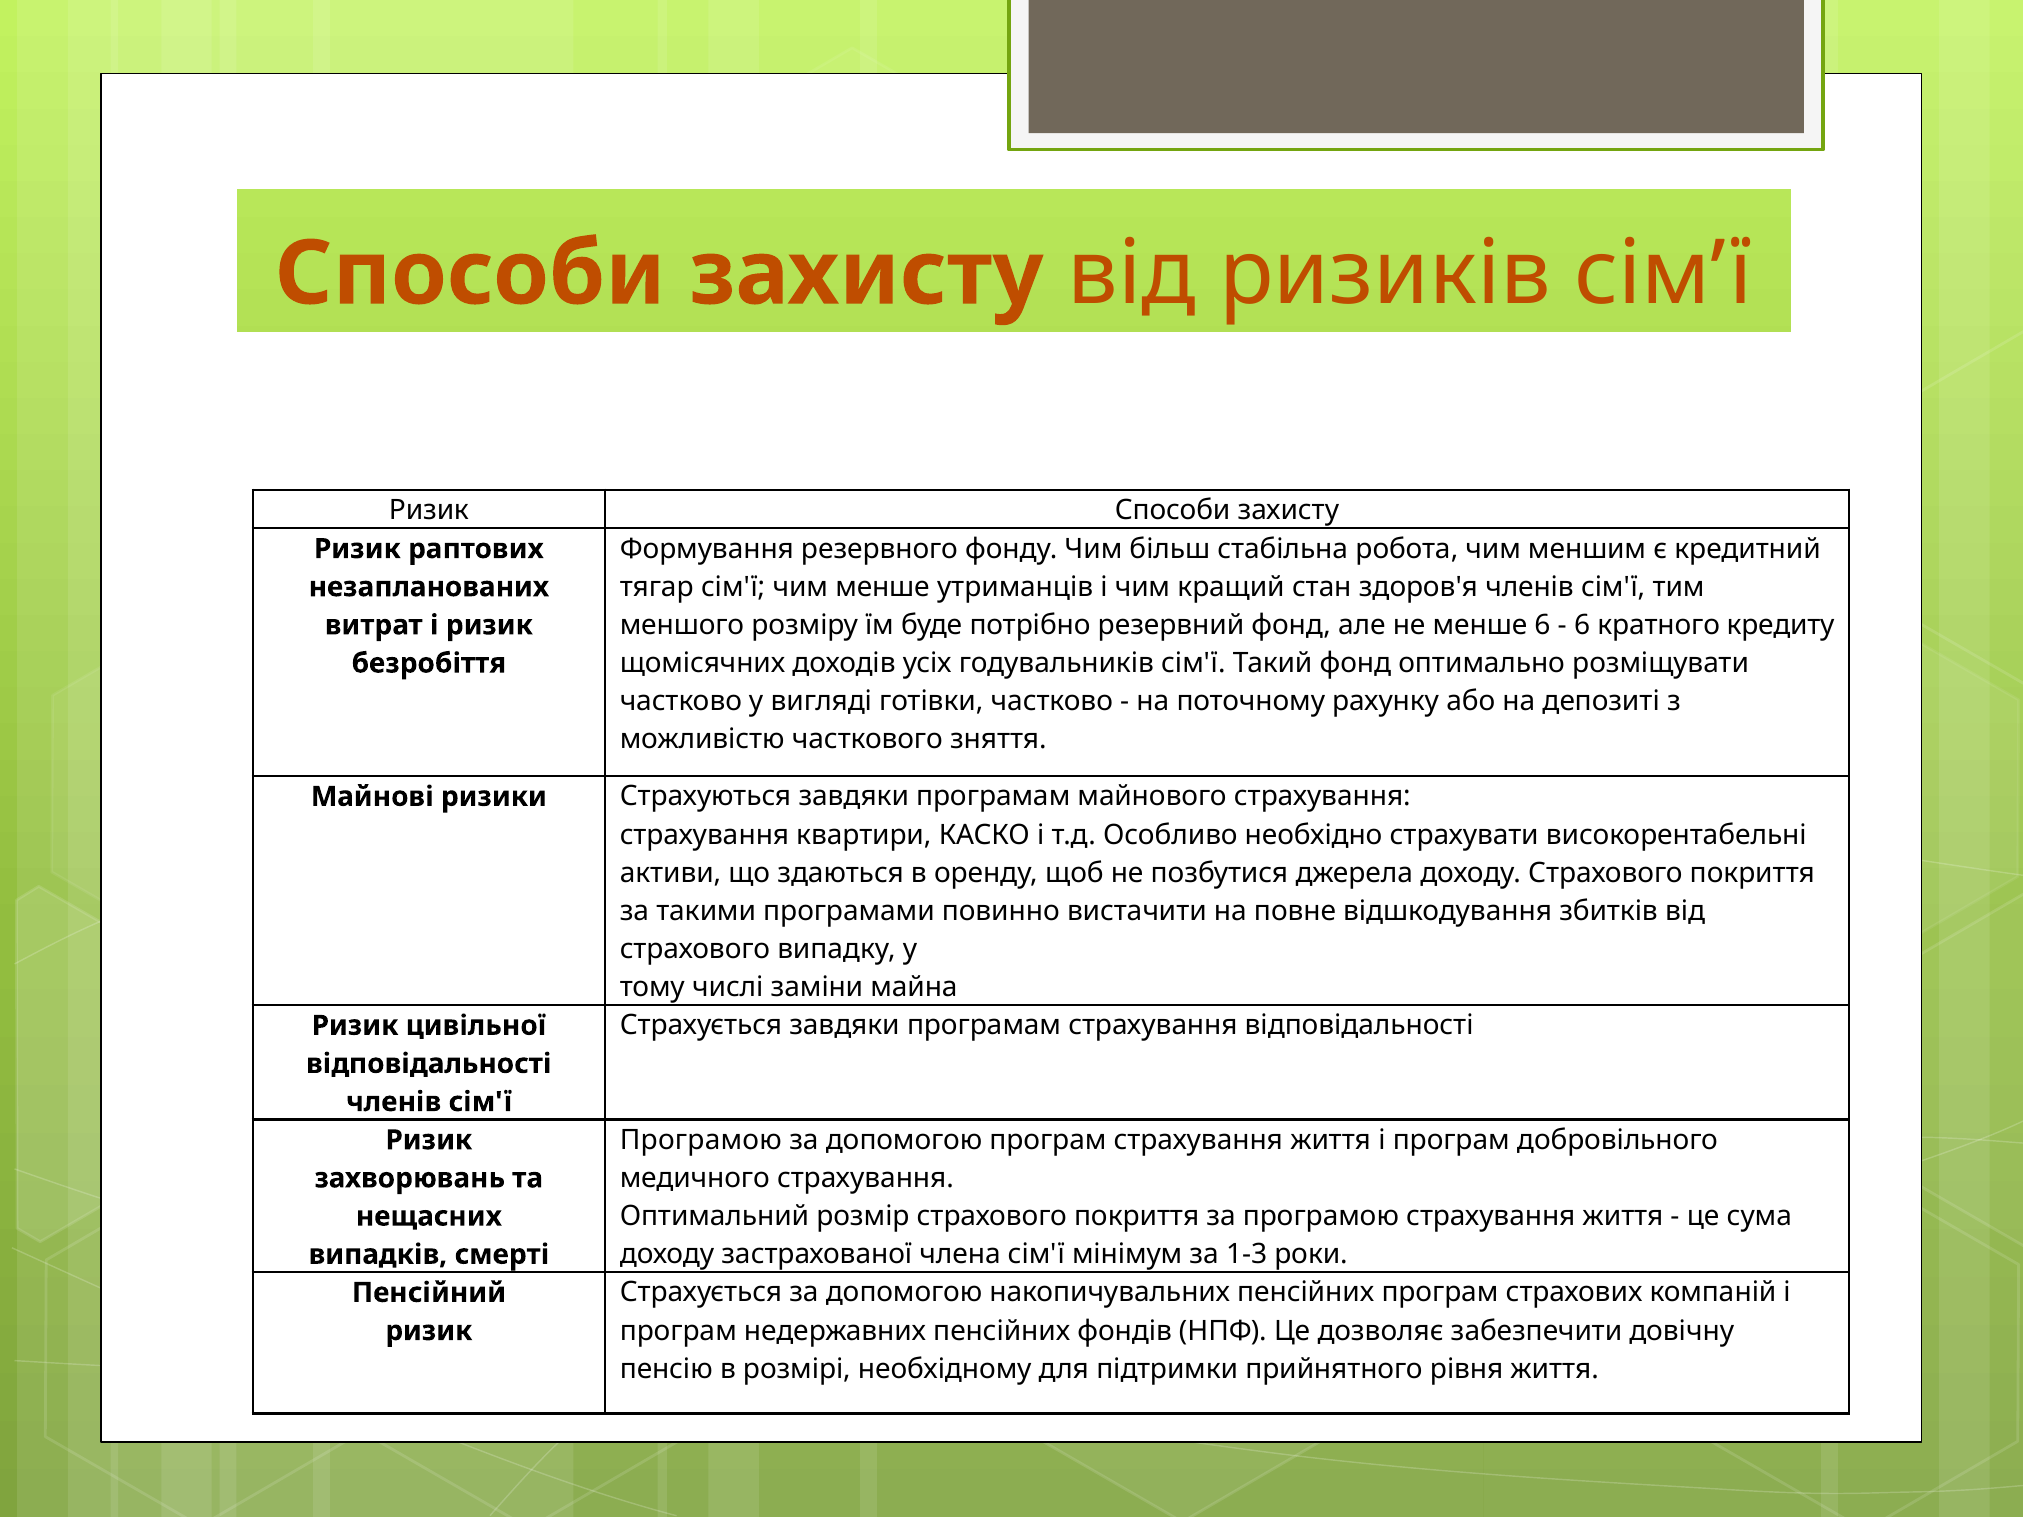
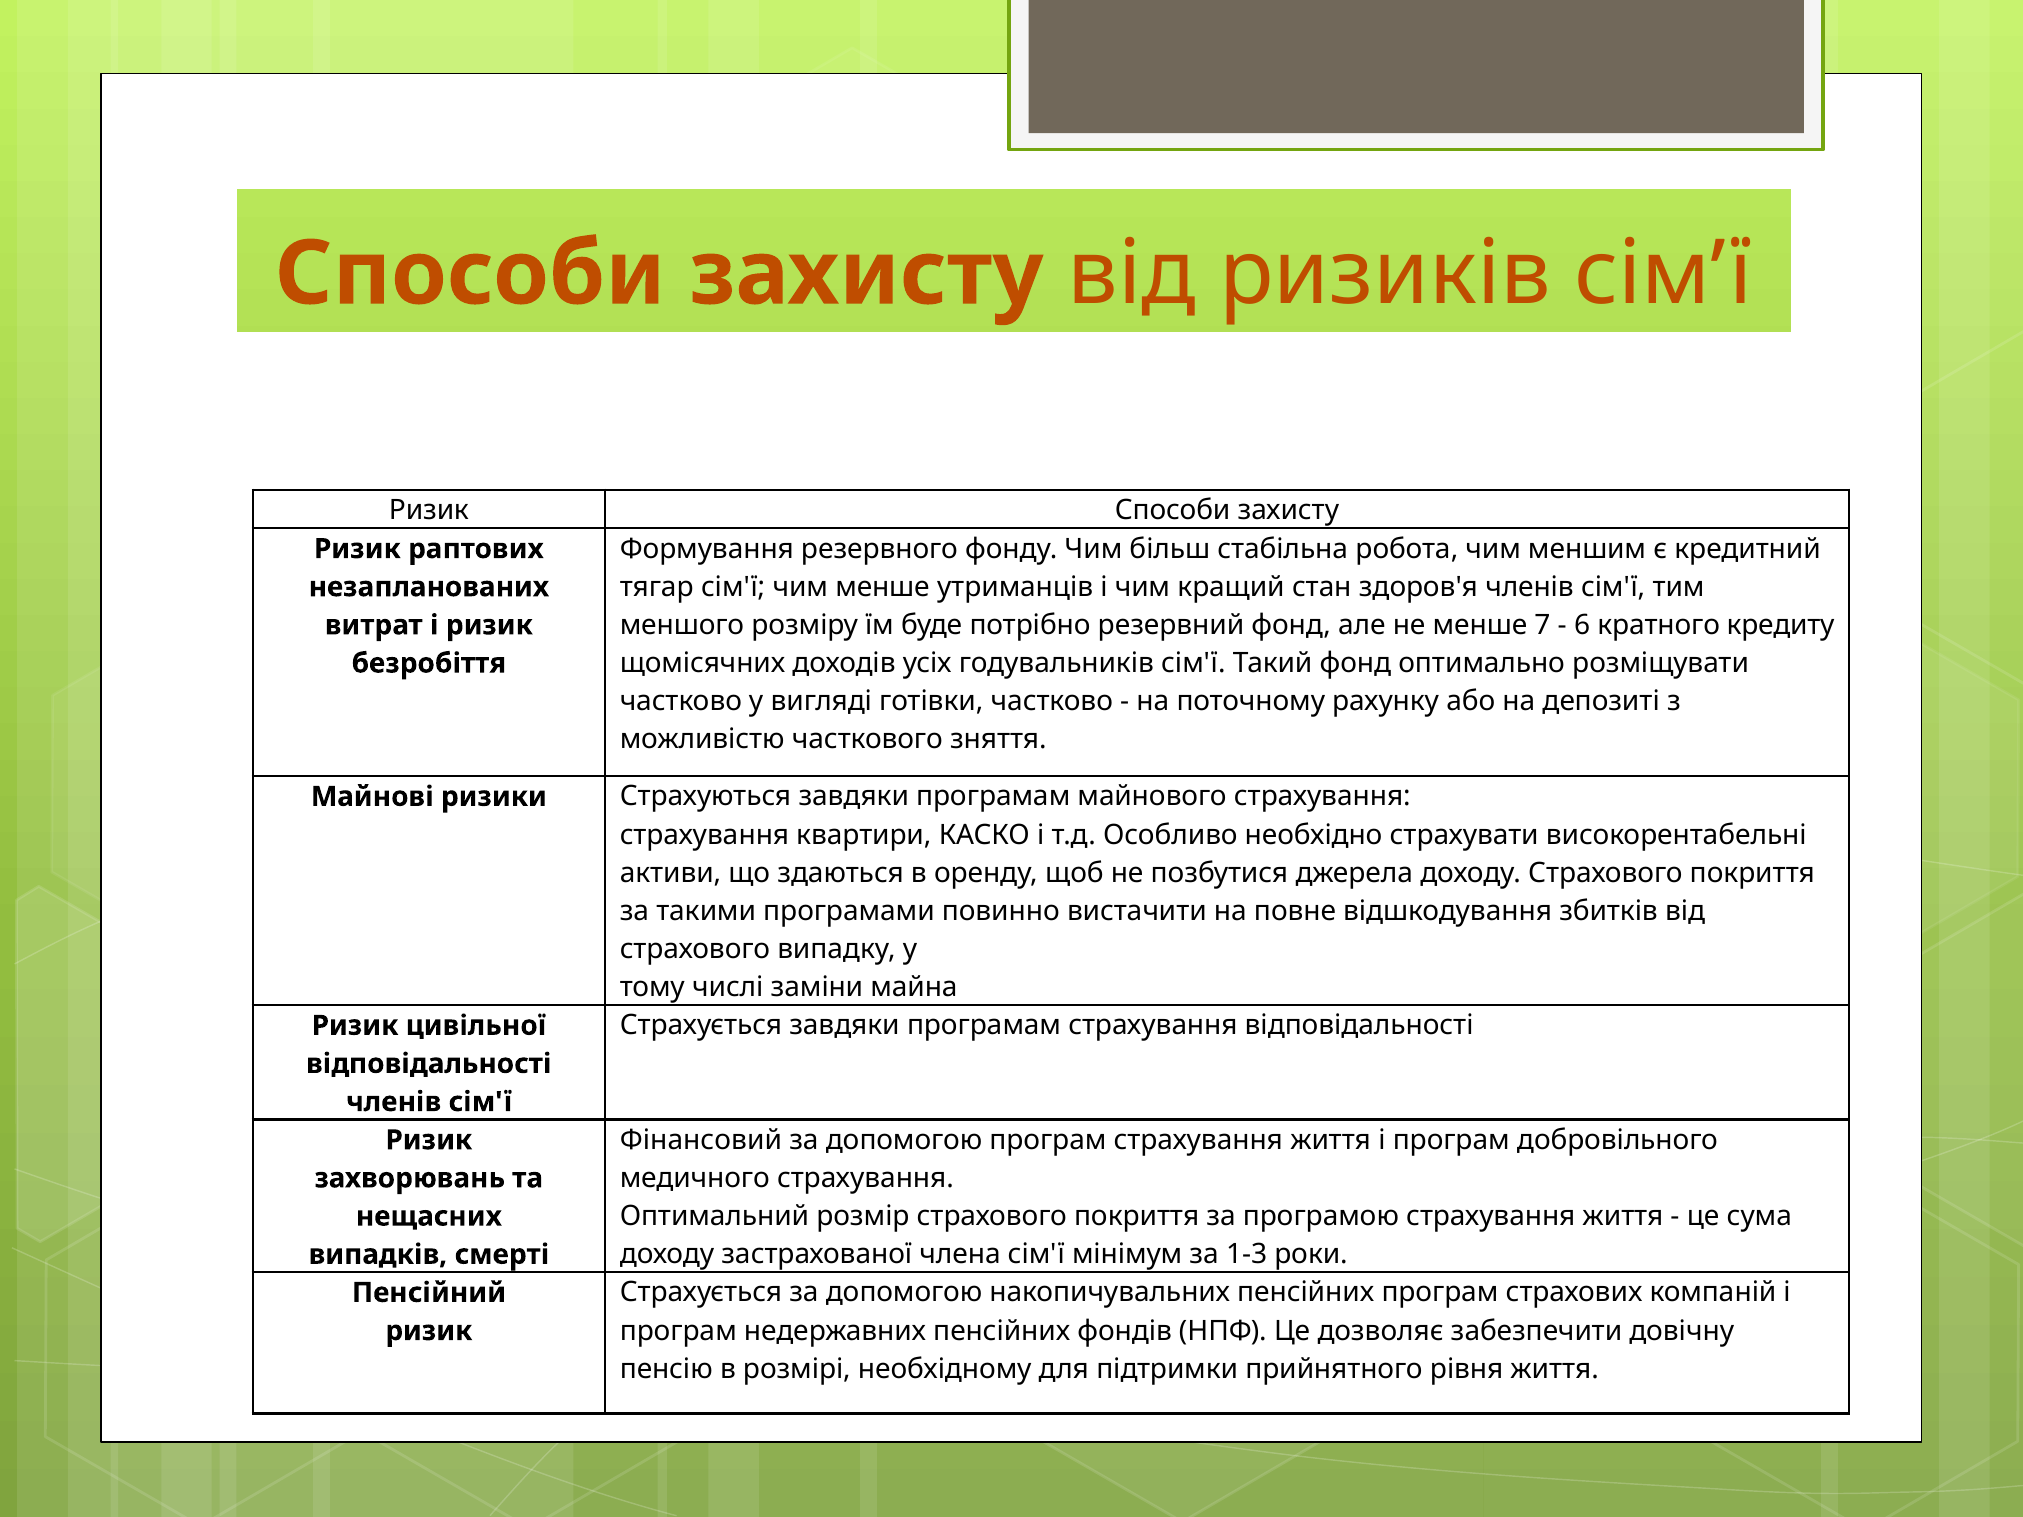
менше 6: 6 -> 7
Програмою at (701, 1140): Програмою -> Фінансовий
